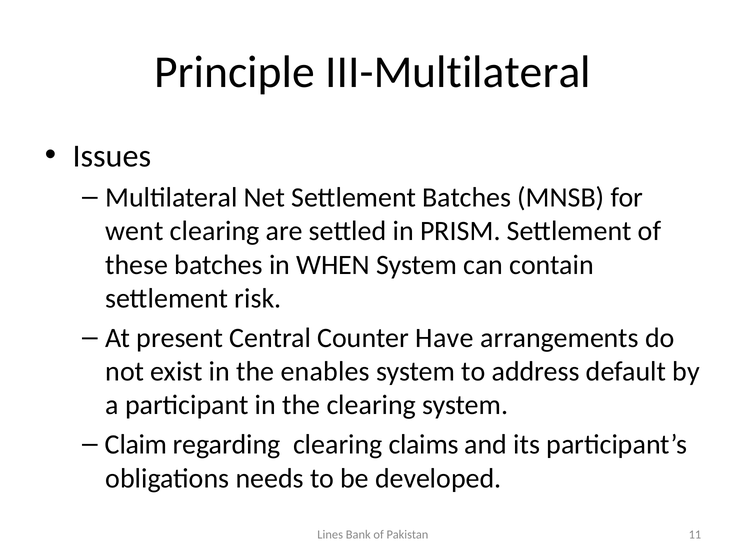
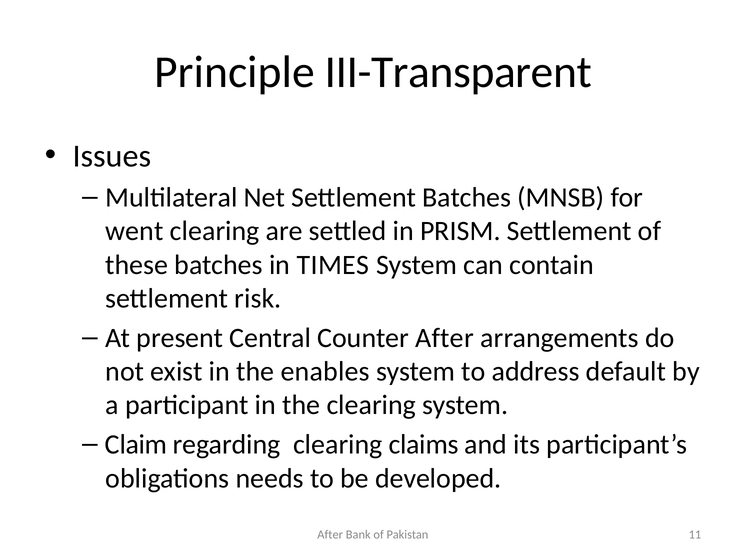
III-Multilateral: III-Multilateral -> III-Transparent
WHEN: WHEN -> TIMES
Counter Have: Have -> After
Lines at (330, 534): Lines -> After
